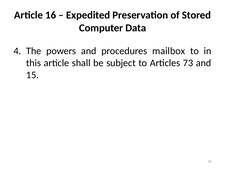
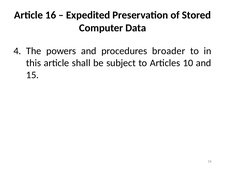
mailbox: mailbox -> broader
73: 73 -> 10
